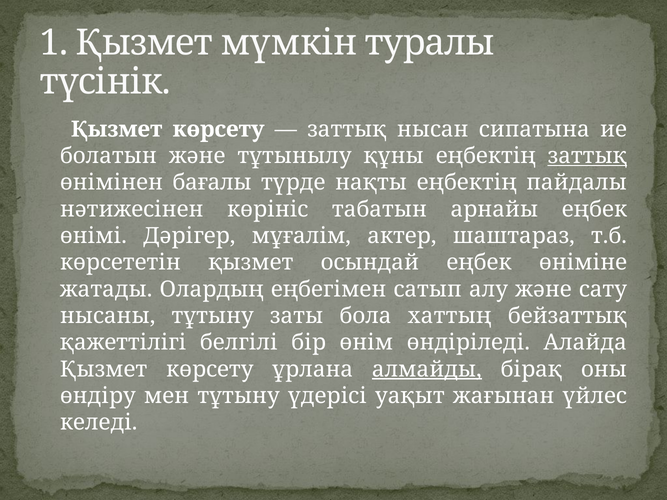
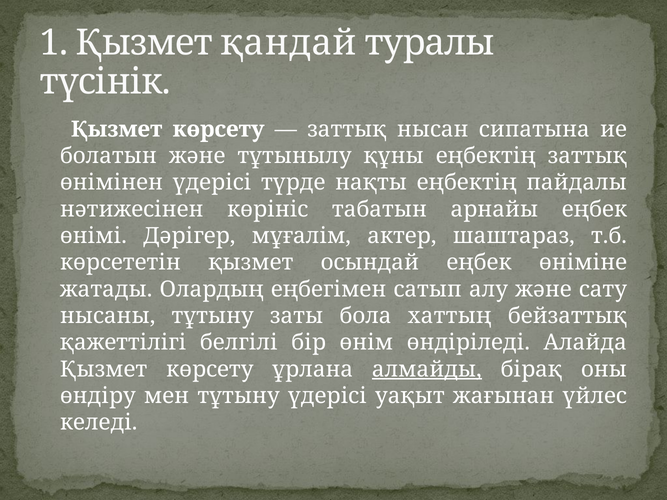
мүмкін: мүмкін -> қандай
заттық at (587, 156) underline: present -> none
өнімінен бағалы: бағалы -> үдерісі
